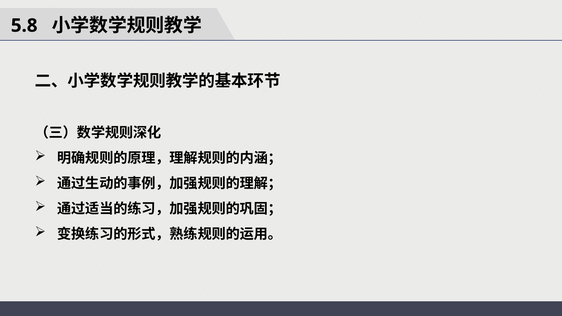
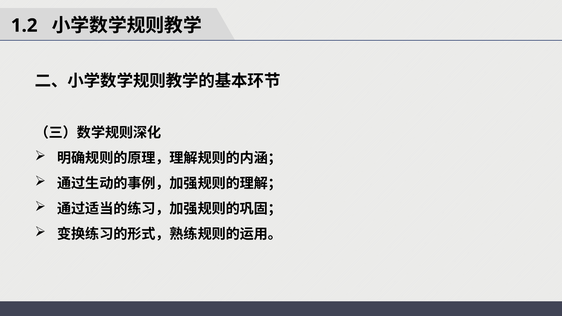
5.8: 5.8 -> 1.2
